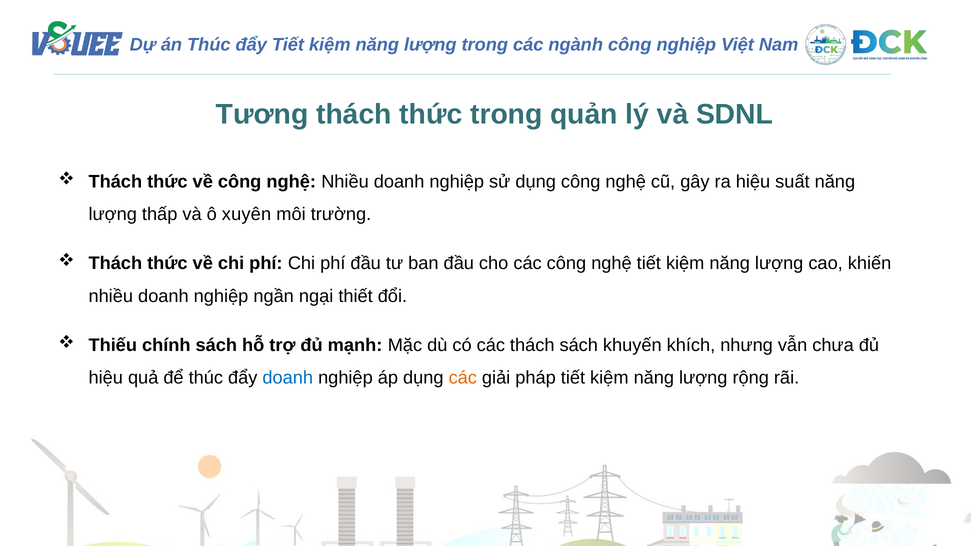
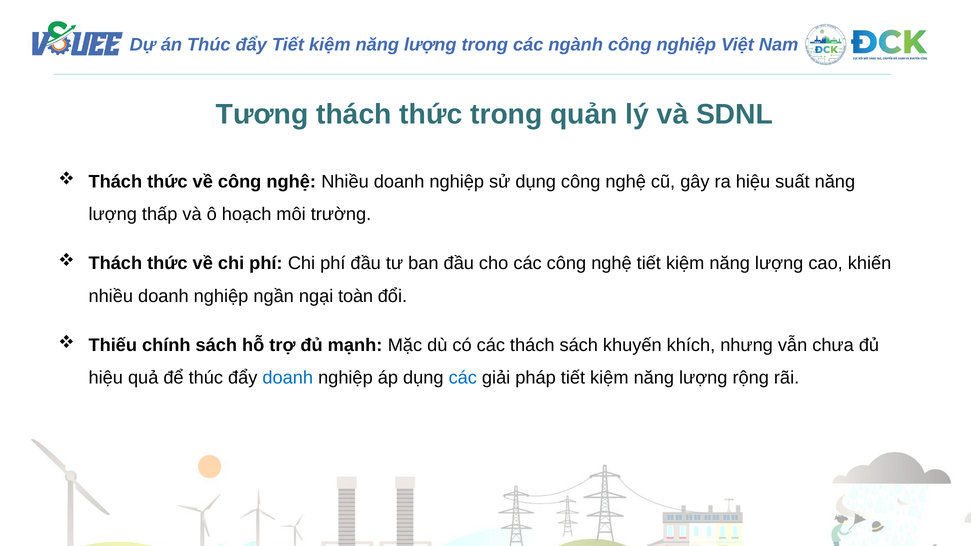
xuyên: xuyên -> hoạch
thiết: thiết -> toàn
các at (463, 378) colour: orange -> blue
